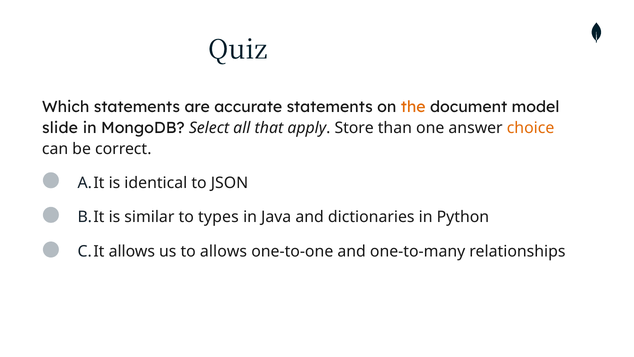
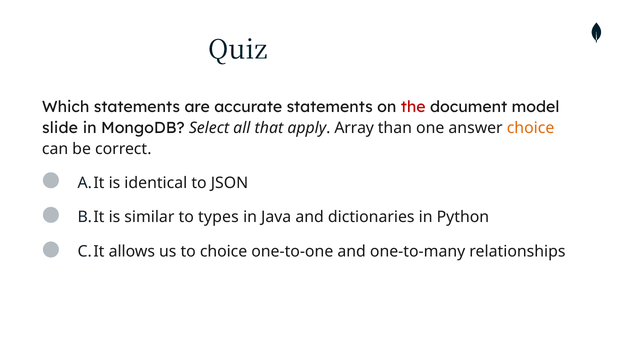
the colour: orange -> red
Store: Store -> Array
to allows: allows -> choice
